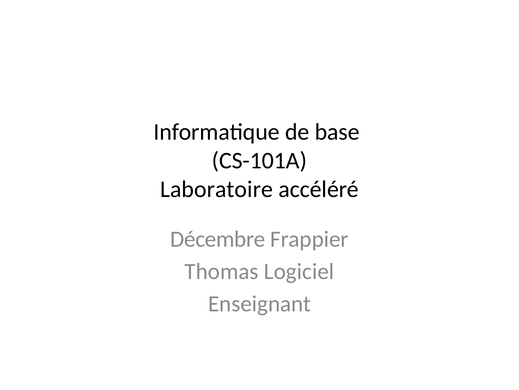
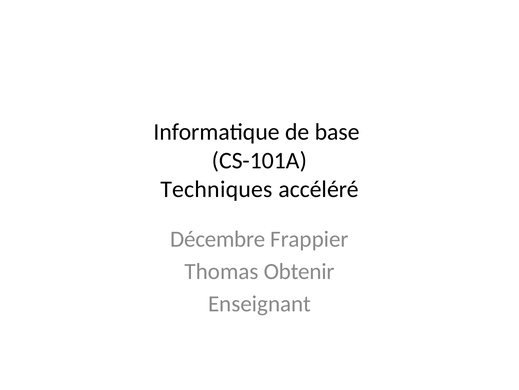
Laboratoire: Laboratoire -> Techniques
Logiciel: Logiciel -> Obtenir
